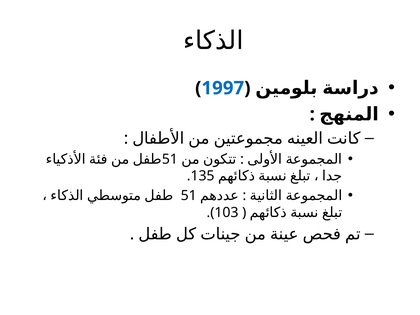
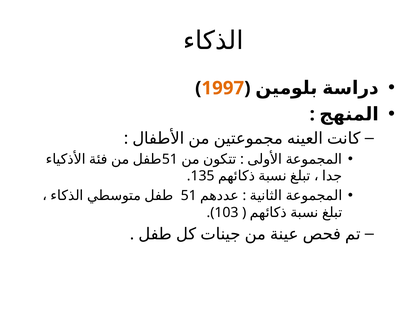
1997 colour: blue -> orange
